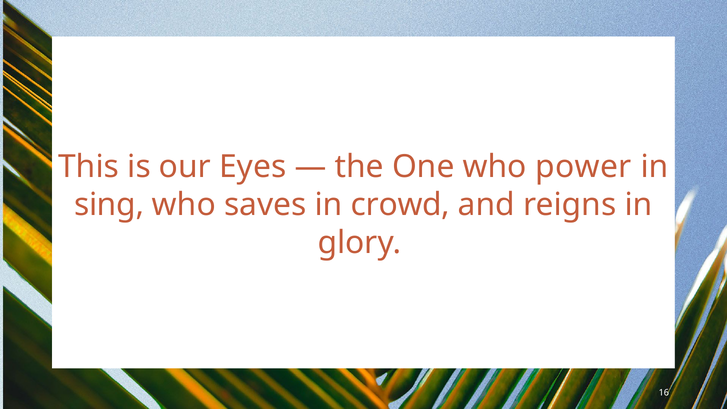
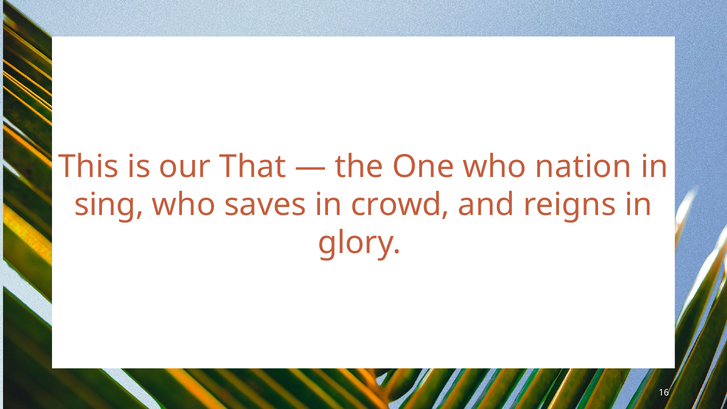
Eyes: Eyes -> That
power: power -> nation
